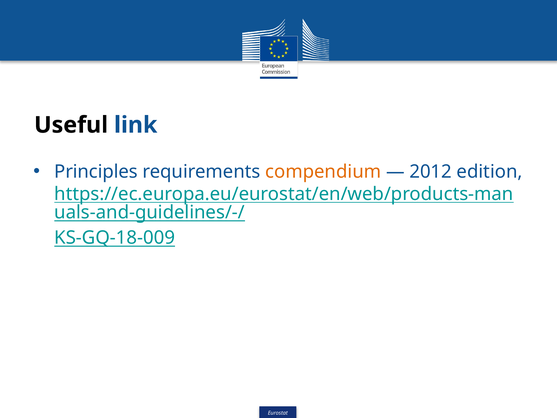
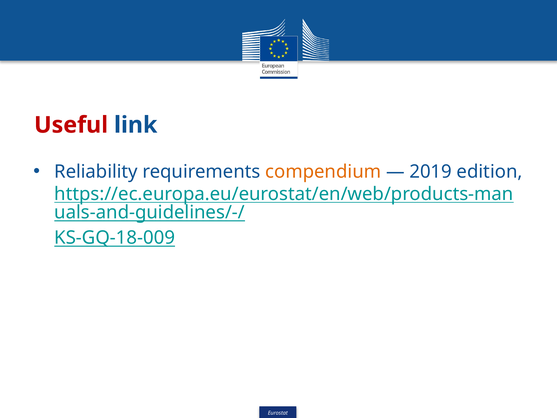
Useful colour: black -> red
Principles: Principles -> Reliability
2012: 2012 -> 2019
